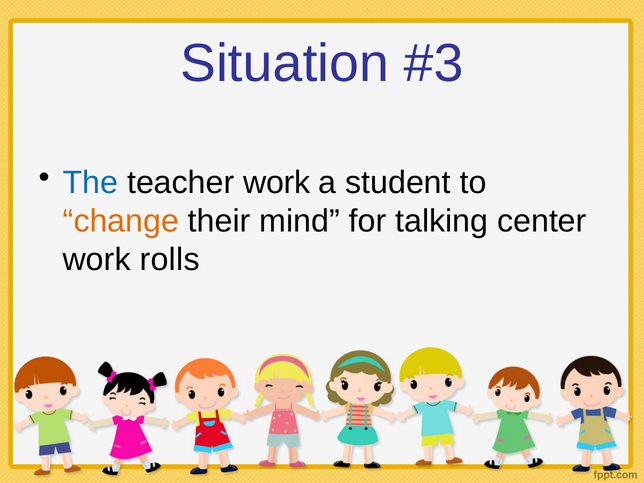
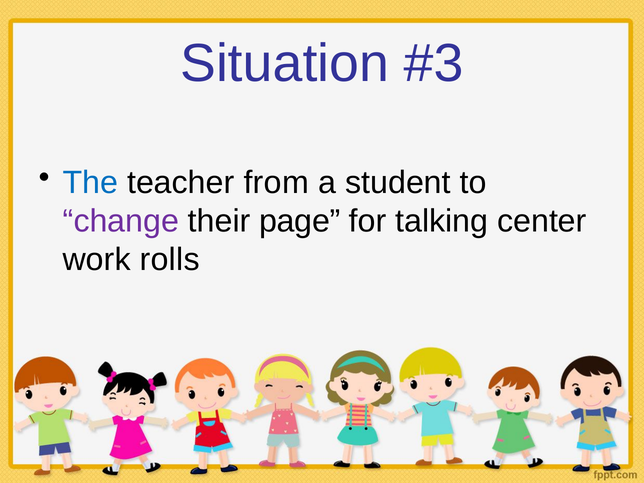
teacher work: work -> from
change colour: orange -> purple
mind: mind -> page
